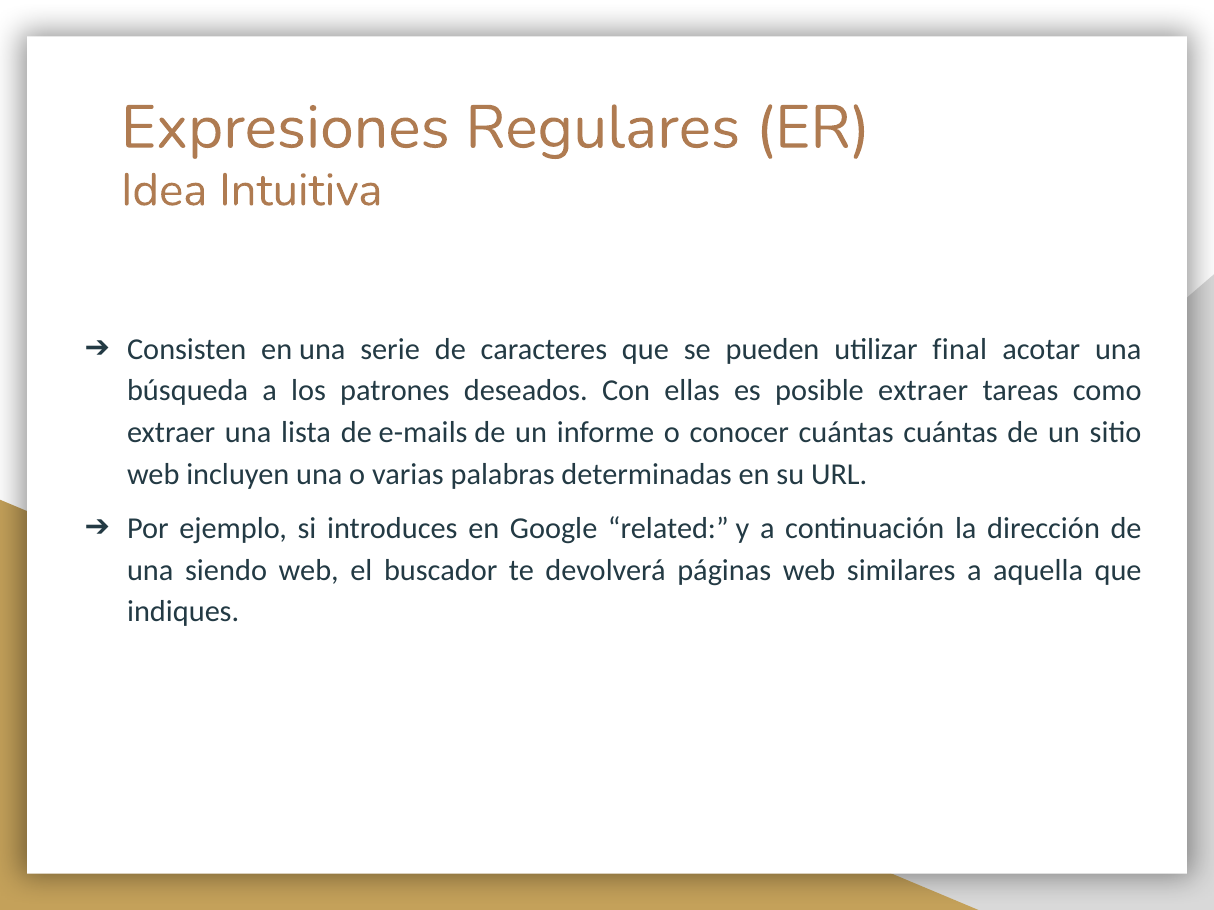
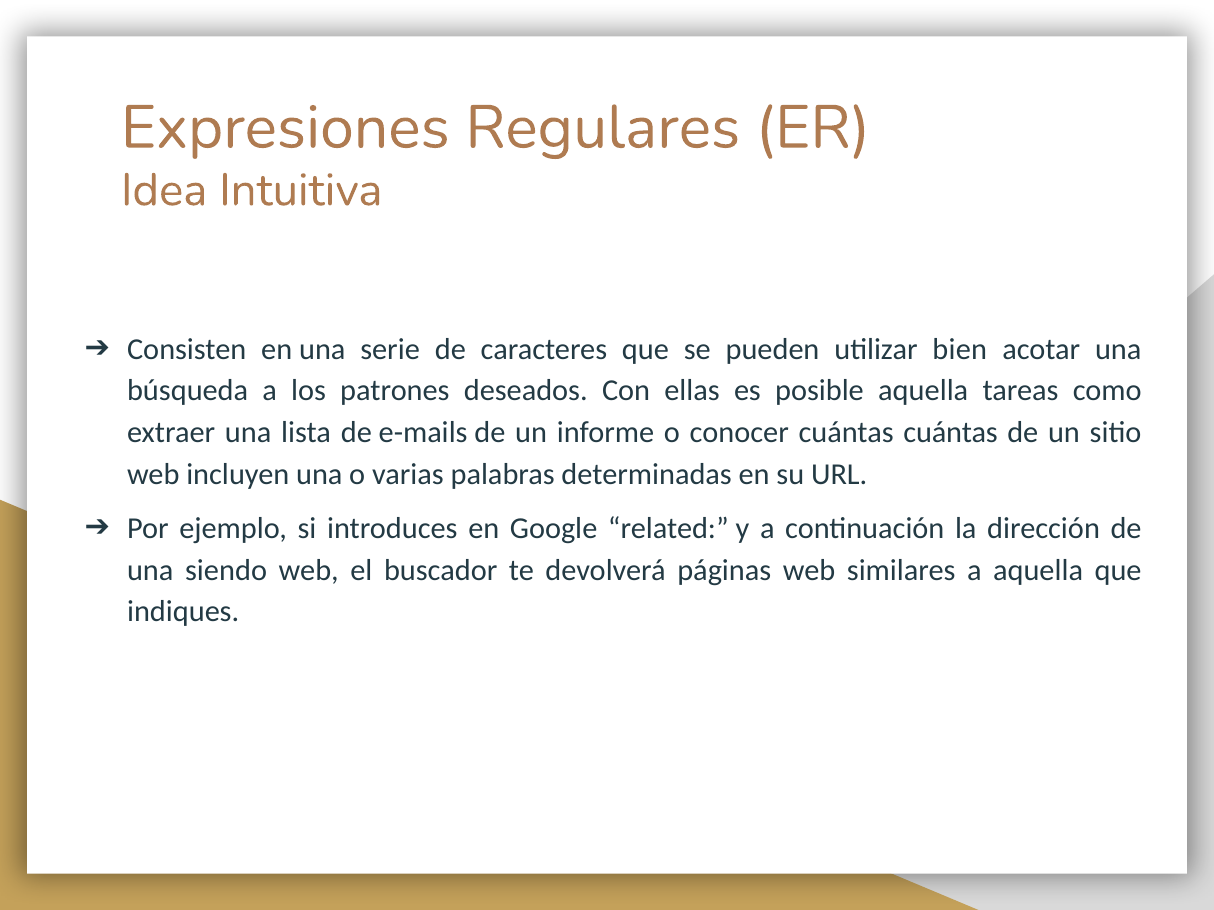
final: final -> bien
posible extraer: extraer -> aquella
